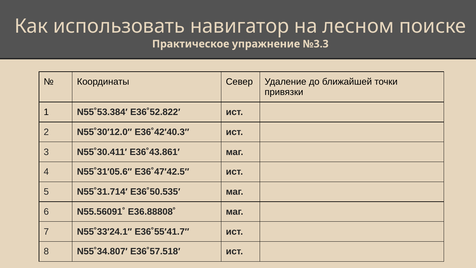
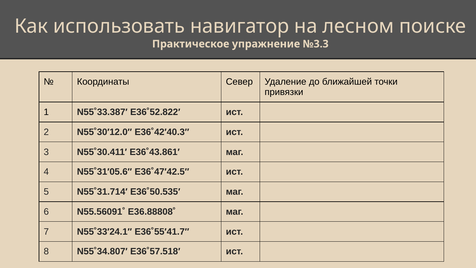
N55˚53.384′: N55˚53.384′ -> N55˚33.387′
